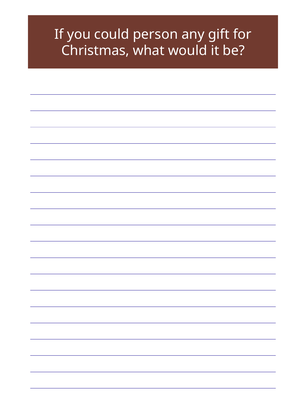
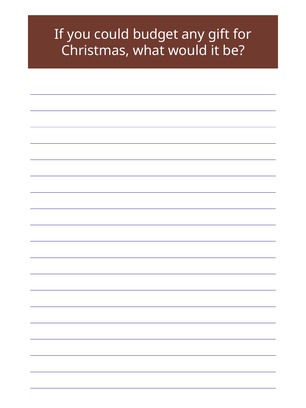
person: person -> budget
